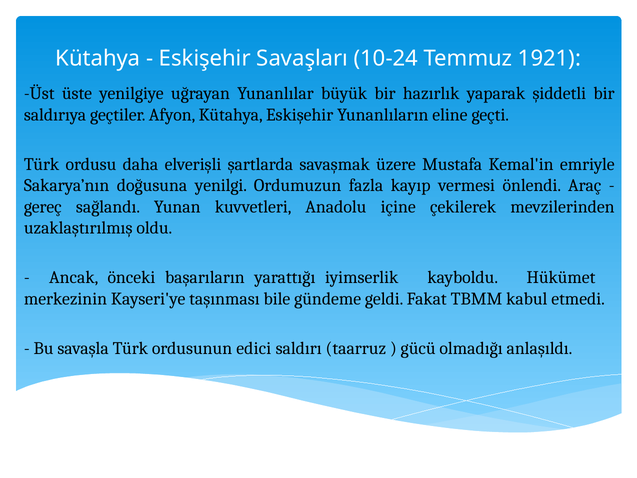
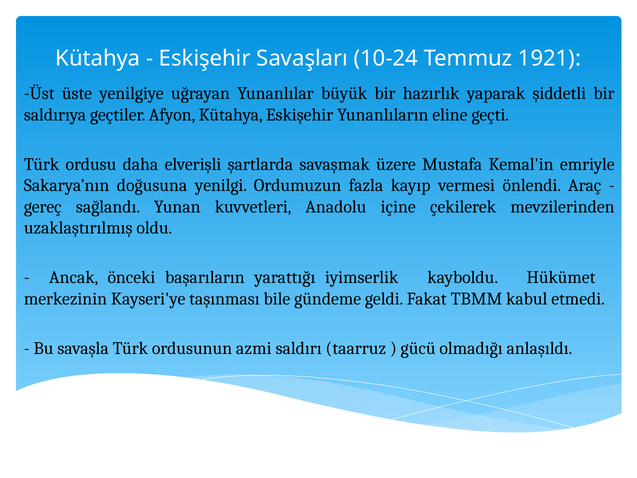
edici: edici -> azmi
